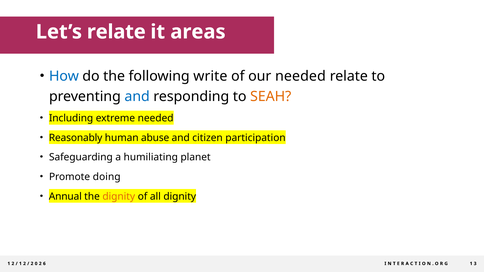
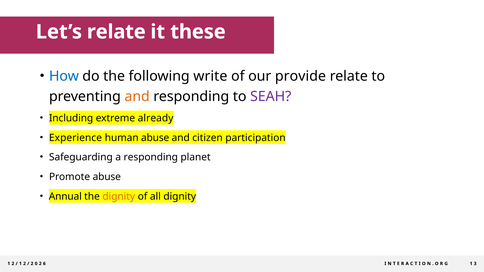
areas: areas -> these
our needed: needed -> provide
and at (137, 97) colour: blue -> orange
SEAH colour: orange -> purple
extreme needed: needed -> already
Reasonably: Reasonably -> Experience
a humiliating: humiliating -> responding
Promote doing: doing -> abuse
